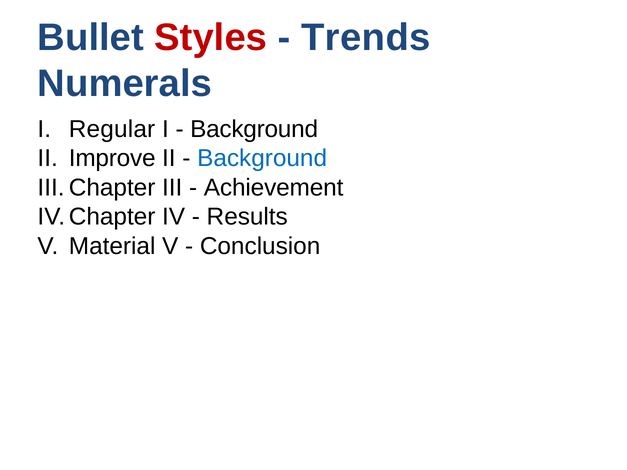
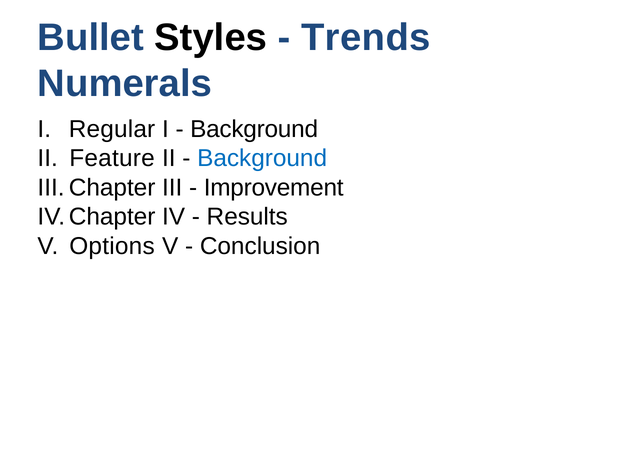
Styles colour: red -> black
Improve: Improve -> Feature
Achievement: Achievement -> Improvement
Material: Material -> Options
